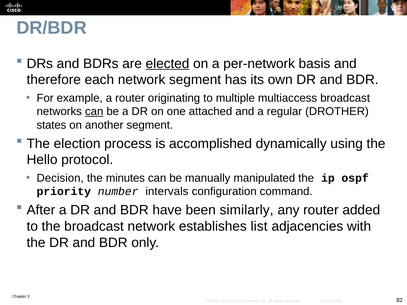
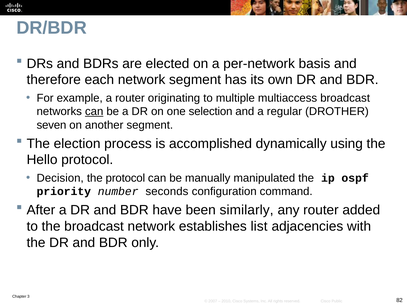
elected underline: present -> none
attached: attached -> selection
states: states -> seven
the minutes: minutes -> protocol
intervals: intervals -> seconds
